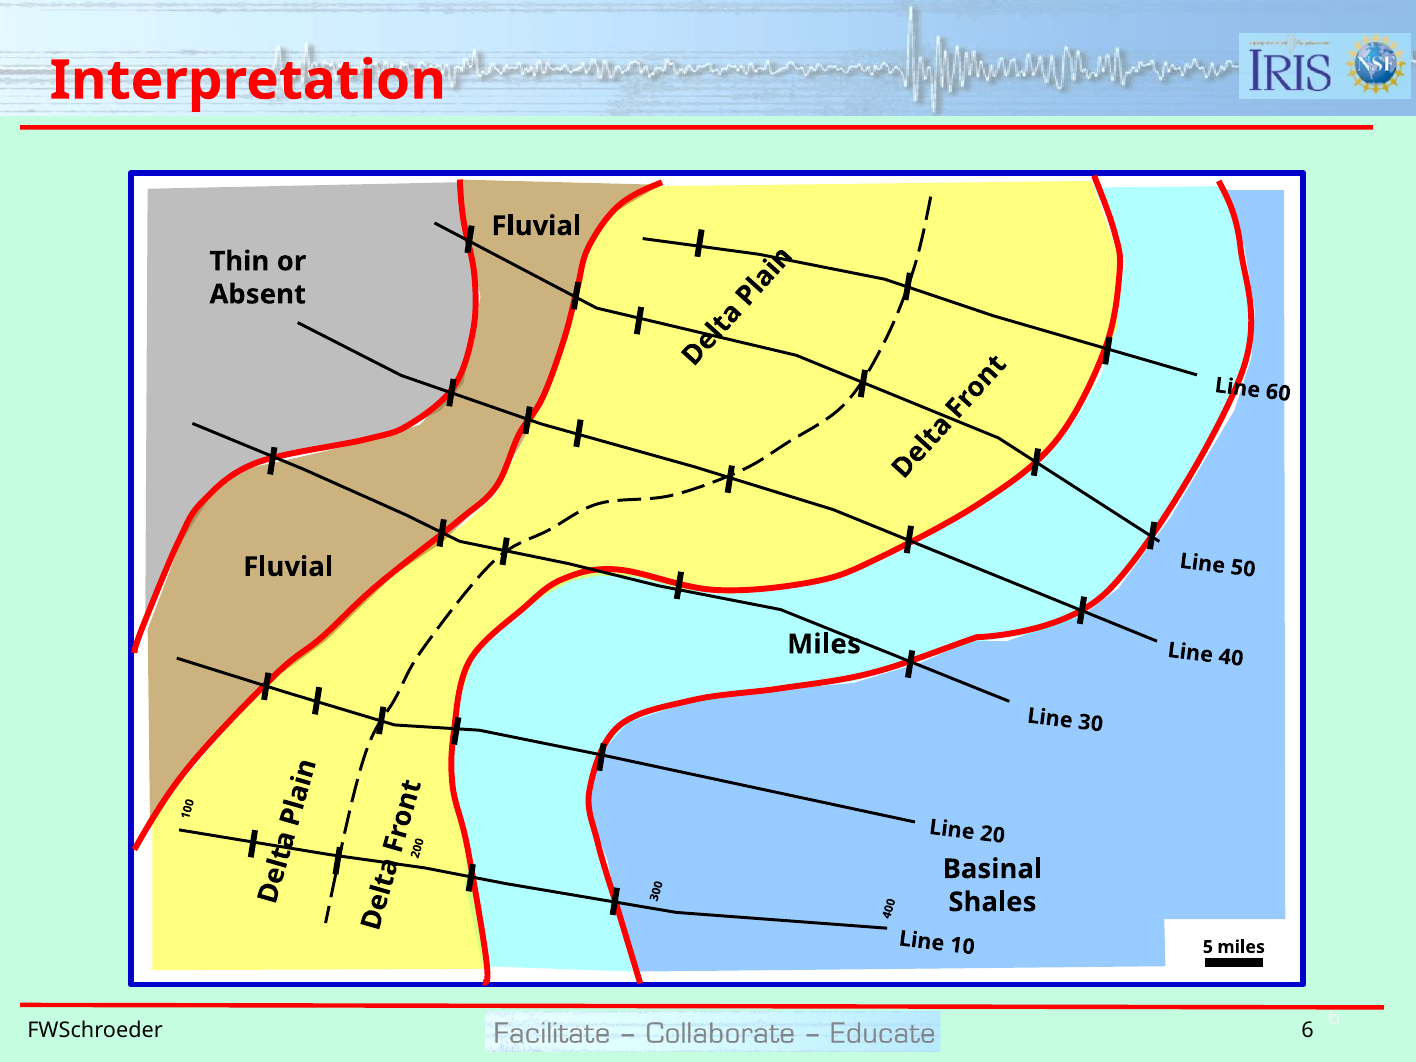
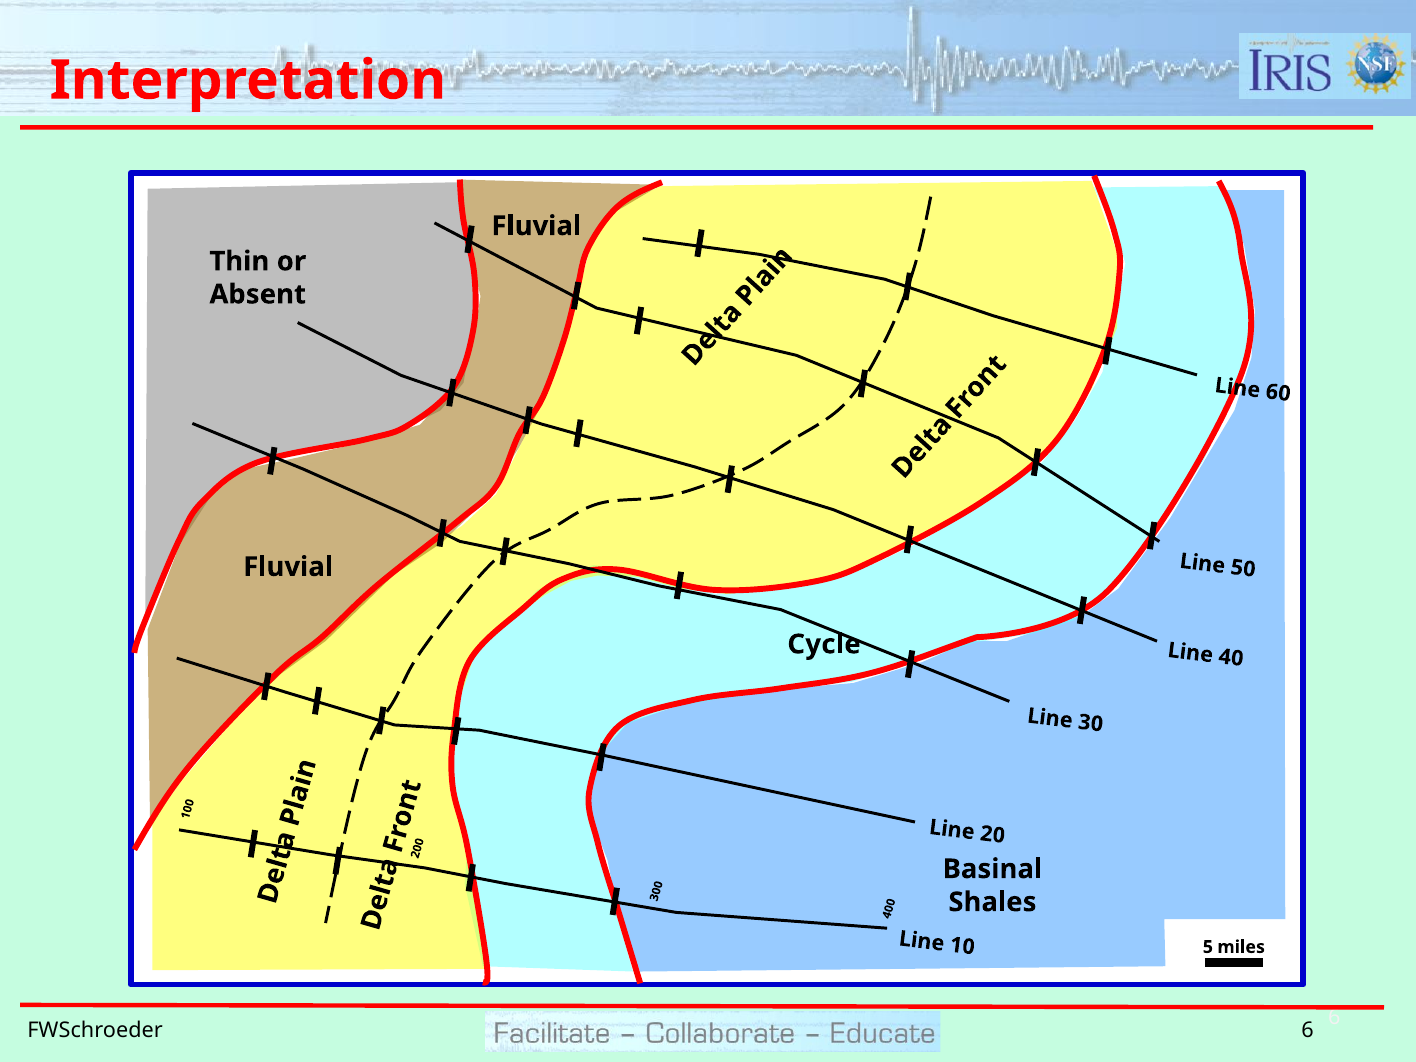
Miles at (824, 644): Miles -> Cycle
